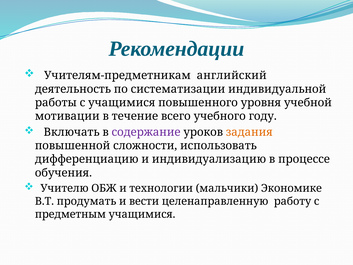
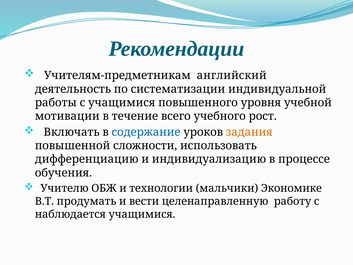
году: году -> рост
содержание colour: purple -> blue
предметным: предметным -> наблюдается
